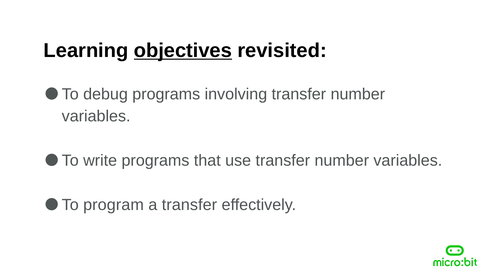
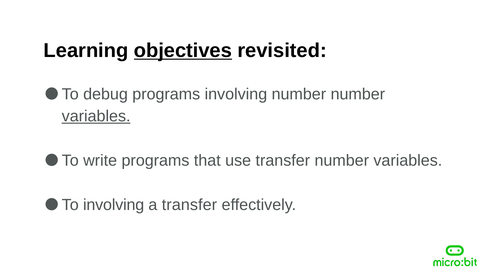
involving transfer: transfer -> number
variables at (96, 116) underline: none -> present
To program: program -> involving
